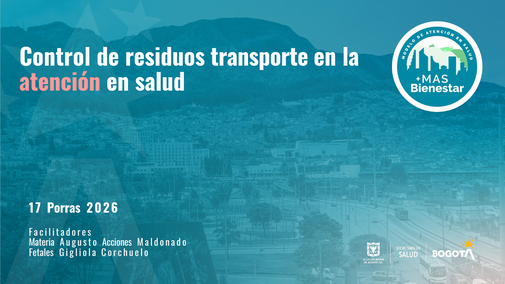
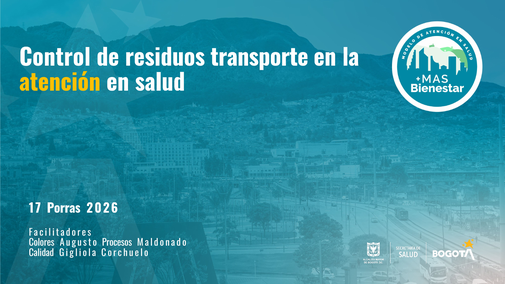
atención colour: pink -> yellow
Materia: Materia -> Colores
Acciones: Acciones -> Procesos
Fetales: Fetales -> Calidad
